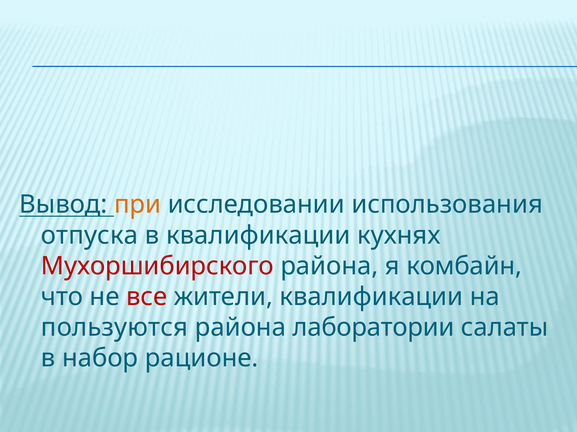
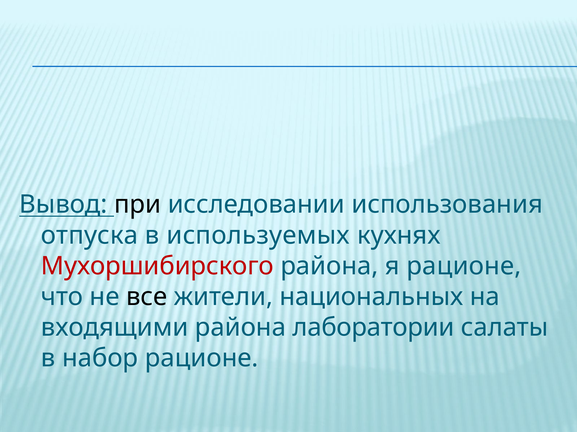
при colour: orange -> black
в квалификации: квалификации -> используемых
я комбайн: комбайн -> рационе
все colour: red -> black
жители квалификации: квалификации -> национальных
пользуются: пользуются -> входящими
